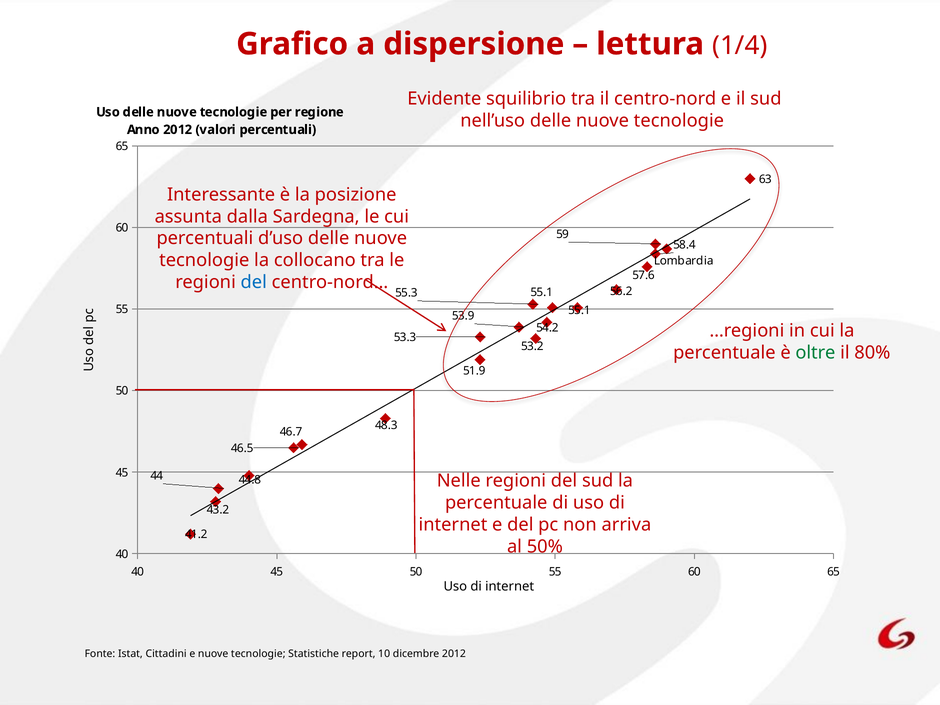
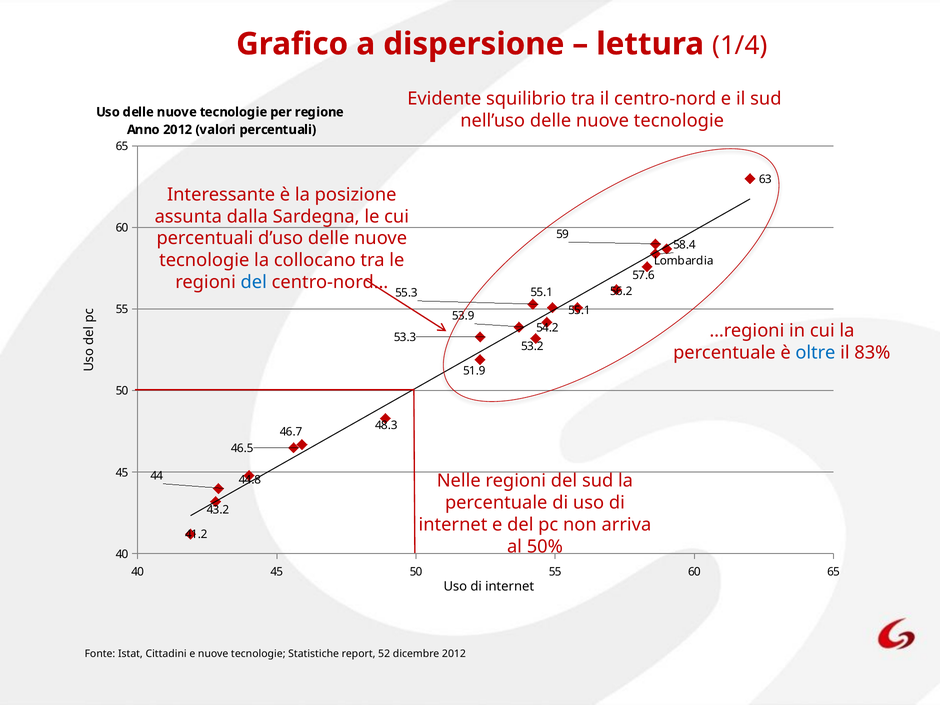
oltre colour: green -> blue
80%: 80% -> 83%
10: 10 -> 52
